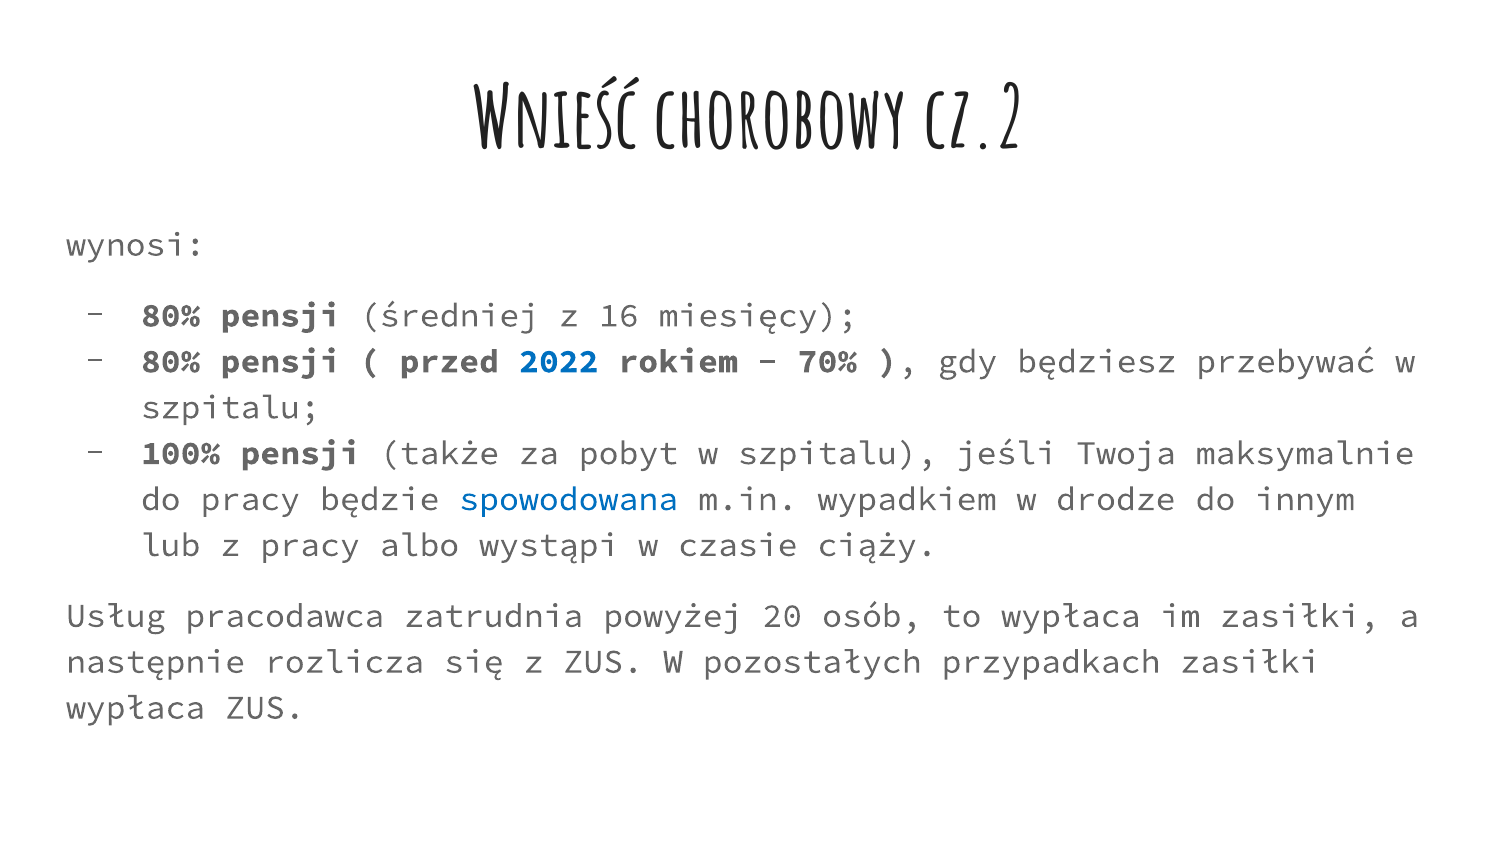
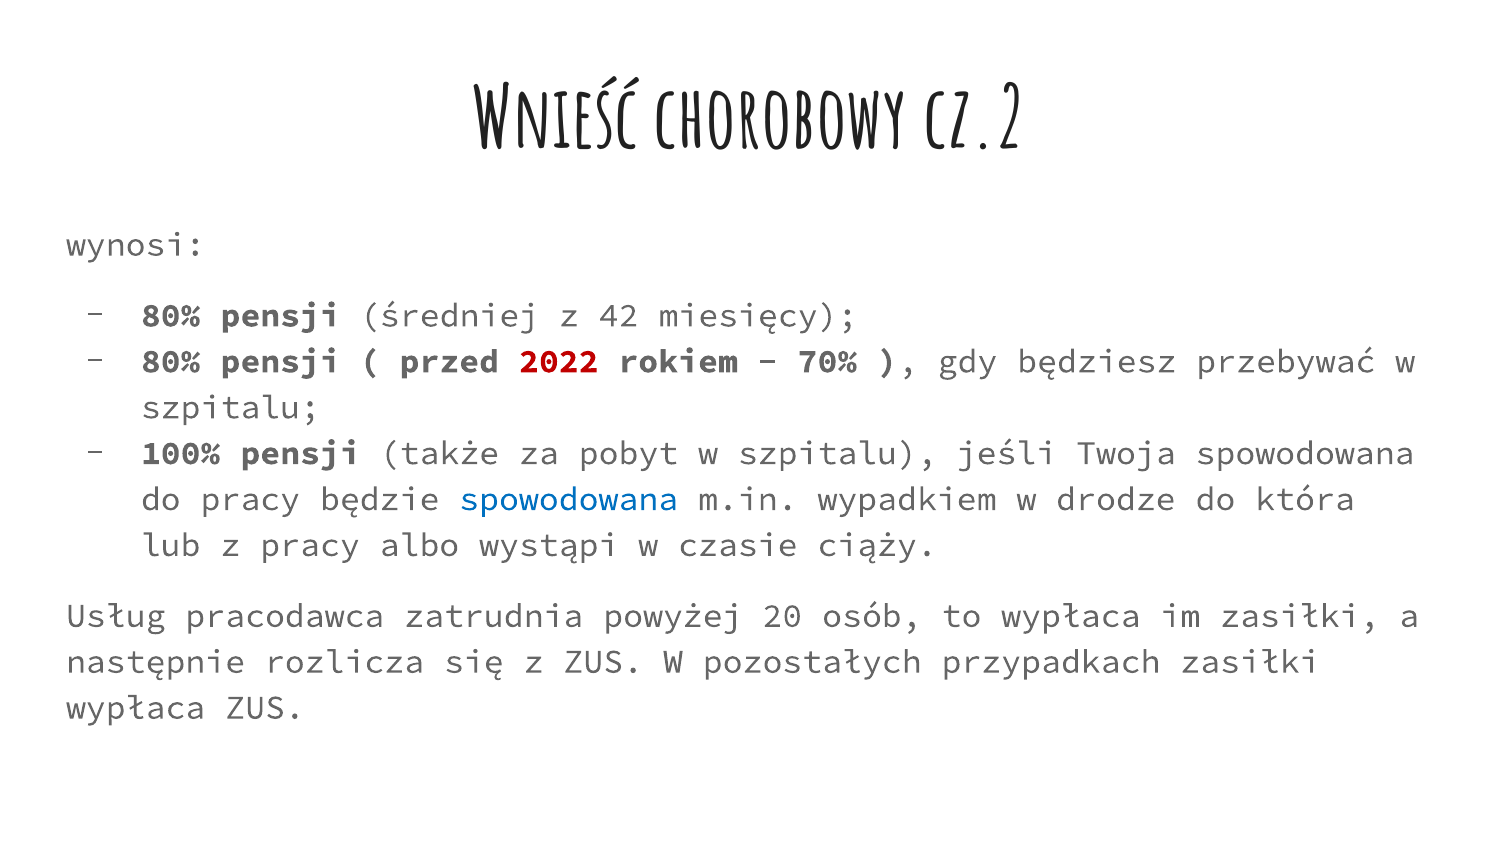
16: 16 -> 42
2022 colour: blue -> red
Twoja maksymalnie: maksymalnie -> spowodowana
innym: innym -> która
